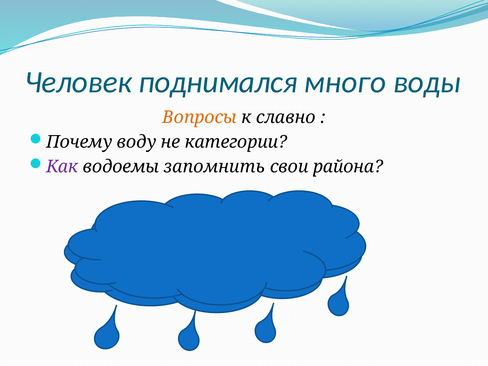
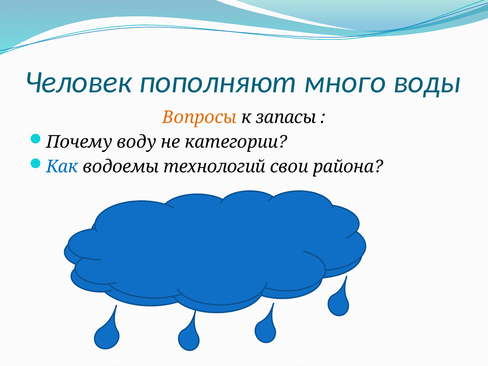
поднимался: поднимался -> пополняют
славно: славно -> запасы
Как colour: purple -> blue
запомнить: запомнить -> технологий
